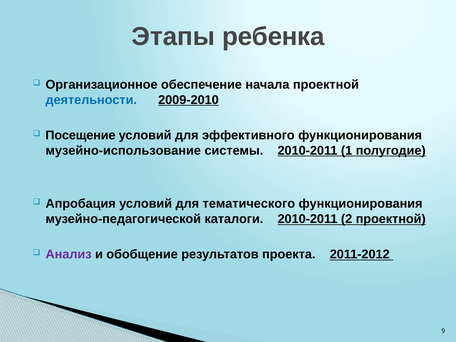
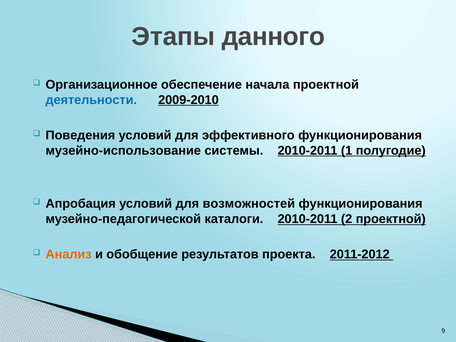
ребенка: ребенка -> данного
Посещение: Посещение -> Поведения
тематического: тематического -> возможностей
Анализ colour: purple -> orange
